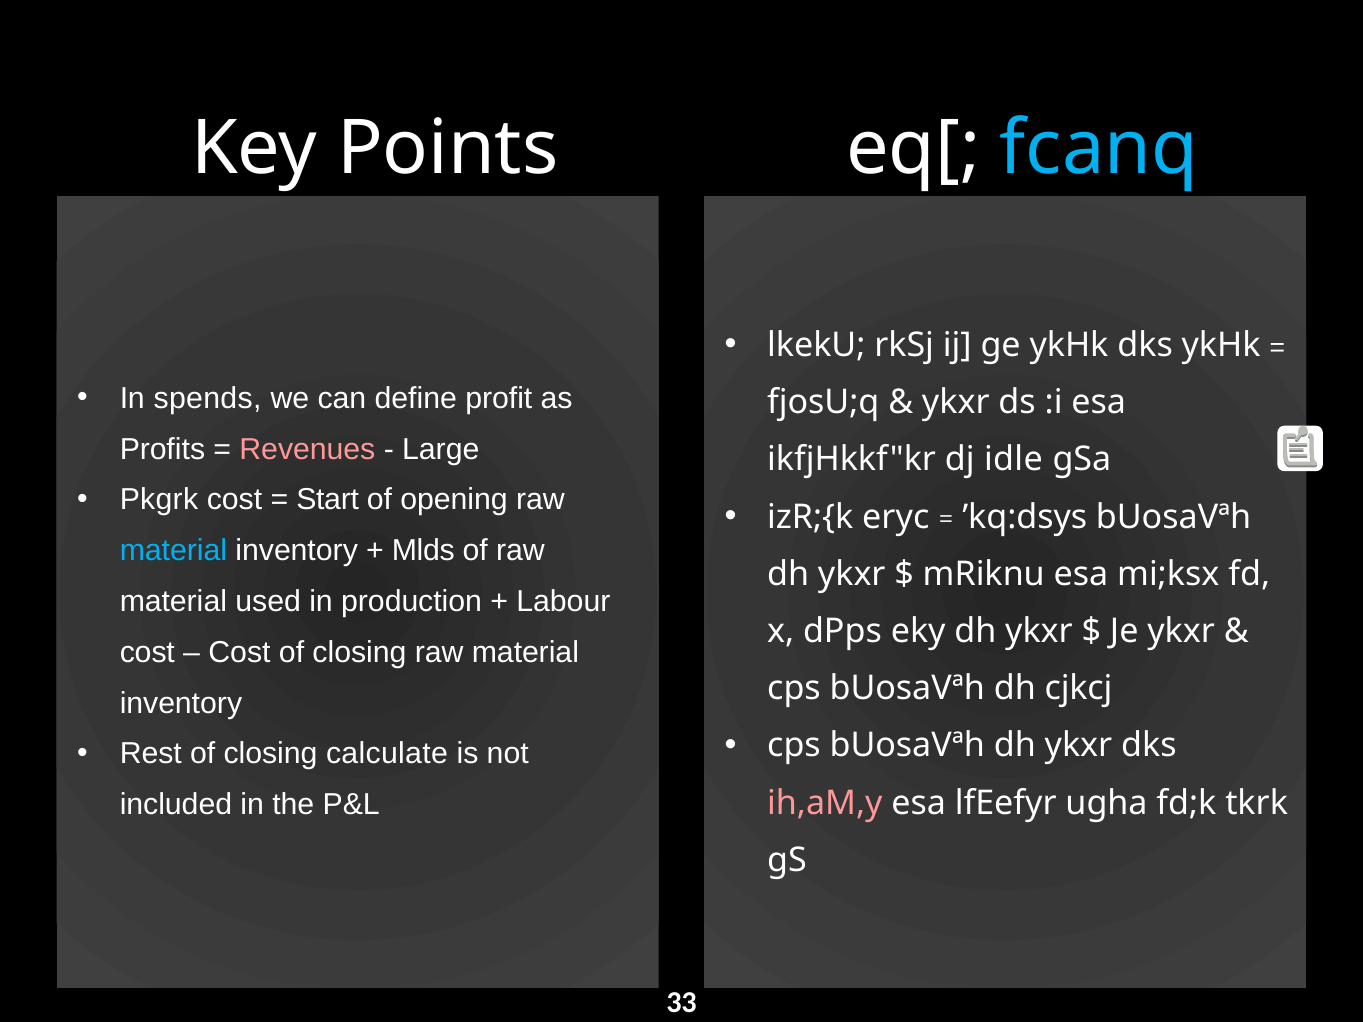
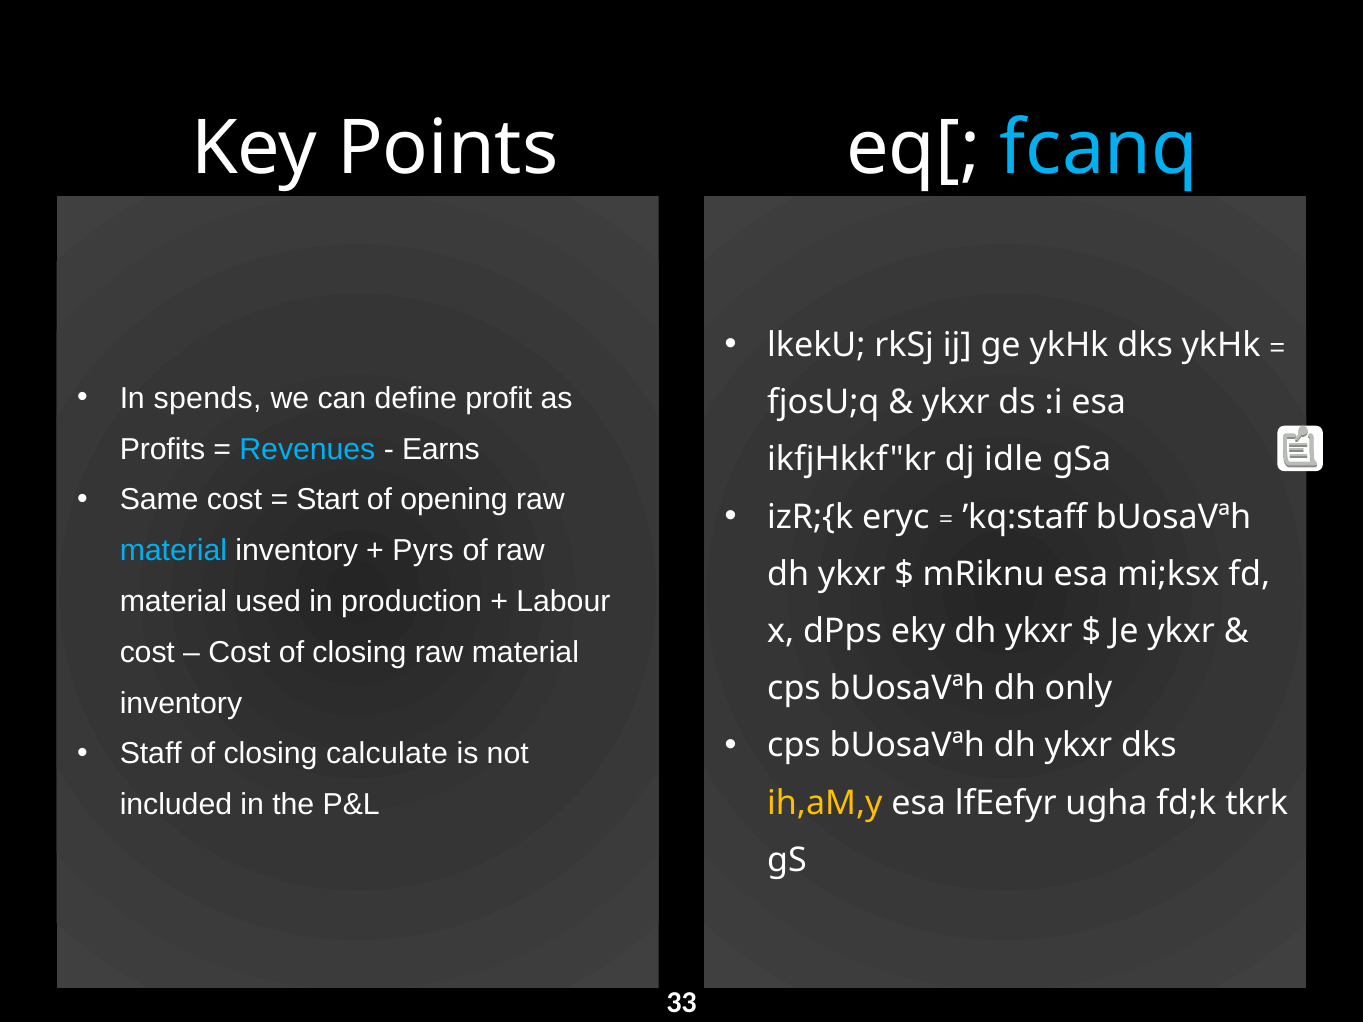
Revenues colour: pink -> light blue
Large: Large -> Earns
Pkgrk: Pkgrk -> Same
’kq:dsys: ’kq:dsys -> ’kq:staff
Mlds: Mlds -> Pyrs
cjkcj: cjkcj -> only
Rest: Rest -> Staff
ih,aM,y colour: pink -> yellow
